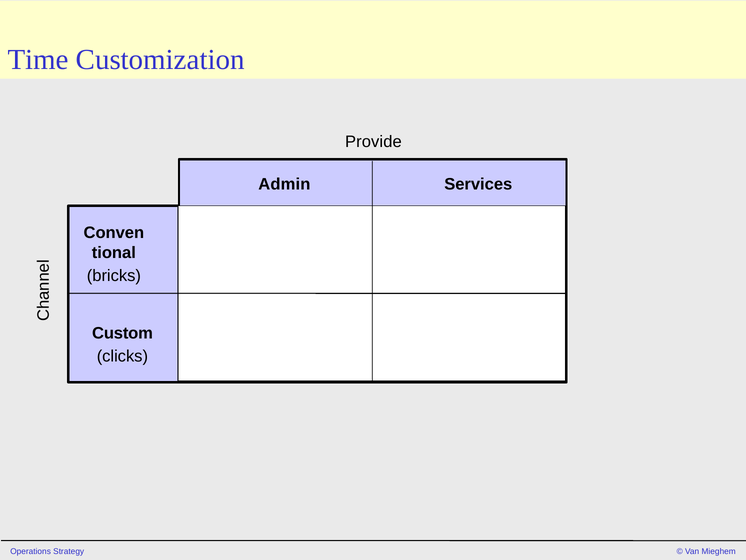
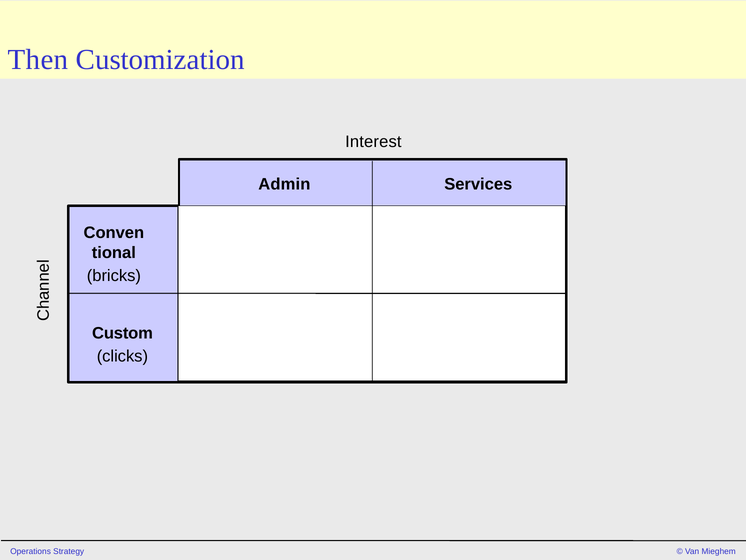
Time: Time -> Then
Provide: Provide -> Interest
